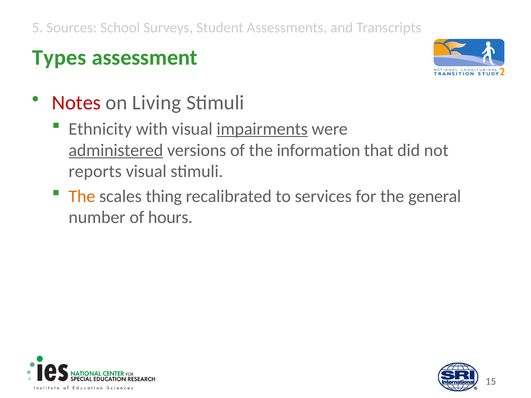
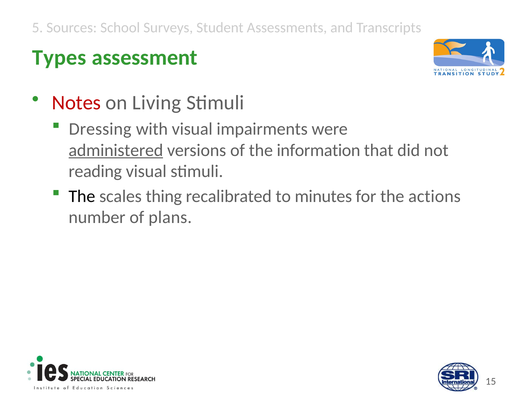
Ethnicity: Ethnicity -> Dressing
impairments underline: present -> none
reports: reports -> reading
The at (82, 196) colour: orange -> black
services: services -> minutes
general: general -> actions
hours: hours -> plans
